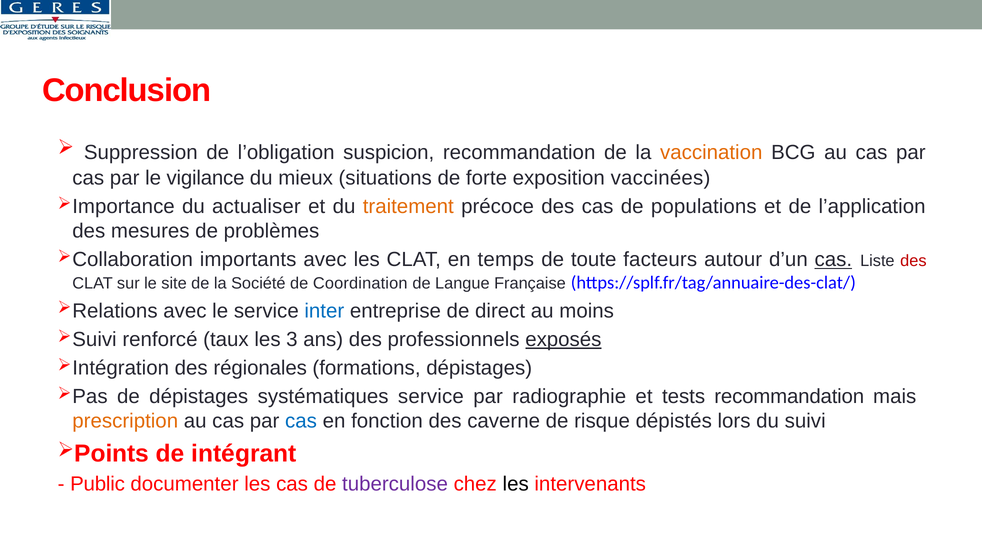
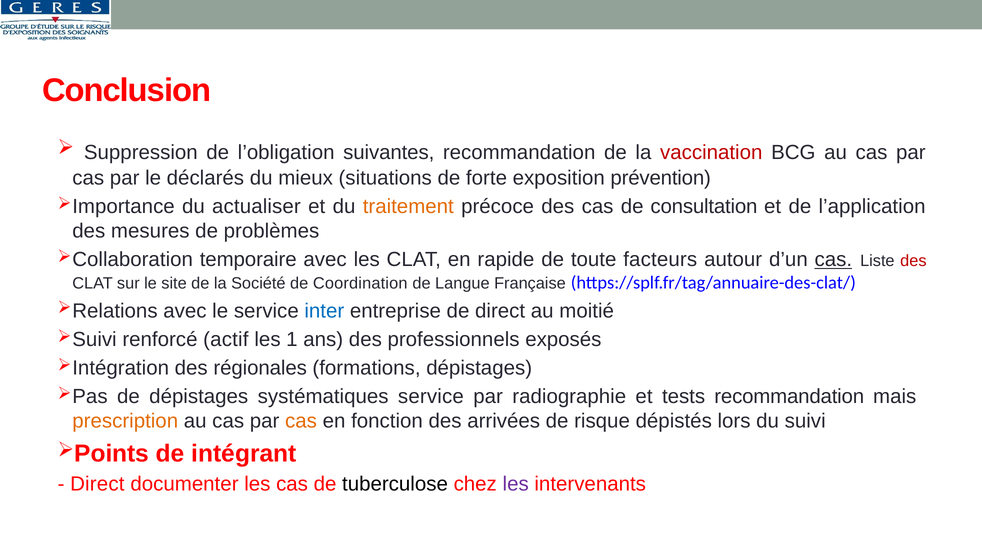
suspicion: suspicion -> suivantes
vaccination colour: orange -> red
vigilance: vigilance -> déclarés
vaccinées: vaccinées -> prévention
populations: populations -> consultation
importants: importants -> temporaire
temps: temps -> rapide
moins: moins -> moitié
taux: taux -> actif
3: 3 -> 1
exposés underline: present -> none
cas at (301, 422) colour: blue -> orange
caverne: caverne -> arrivées
Public at (98, 485): Public -> Direct
tuberculose colour: purple -> black
les at (516, 485) colour: black -> purple
